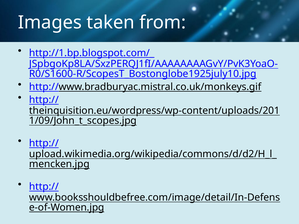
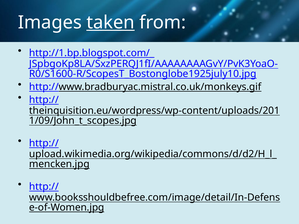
taken underline: none -> present
